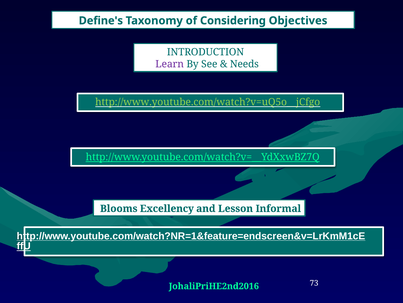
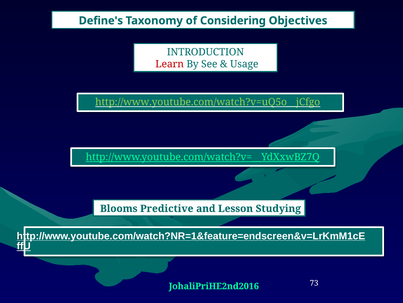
Learn colour: purple -> red
Needs: Needs -> Usage
Excellency: Excellency -> Predictive
Informal: Informal -> Studying
